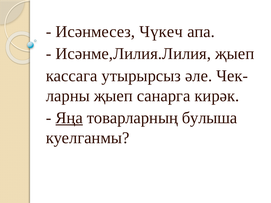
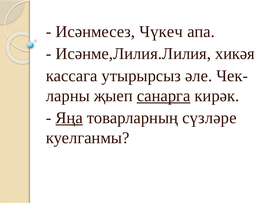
Исәнме,Лилия.Лилия җыеп: җыеп -> хикәя
санарга underline: none -> present
булыша: булыша -> сүзләре
